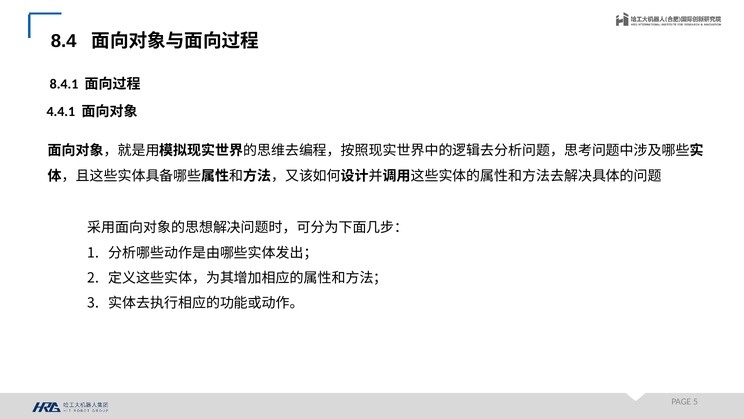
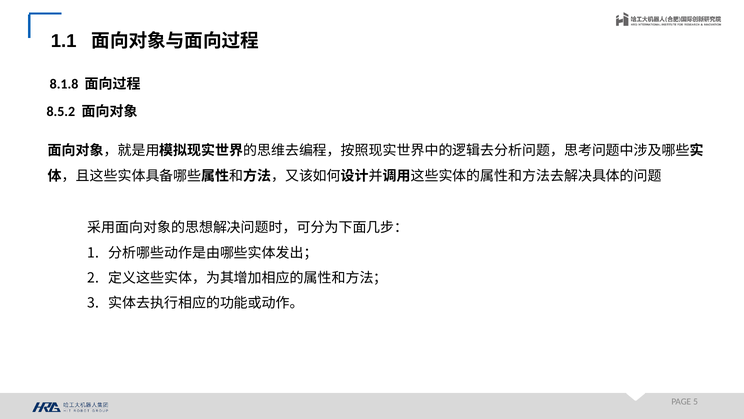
8.4: 8.4 -> 1.1
8.4.1: 8.4.1 -> 8.1.8
4.4.1: 4.4.1 -> 8.5.2
